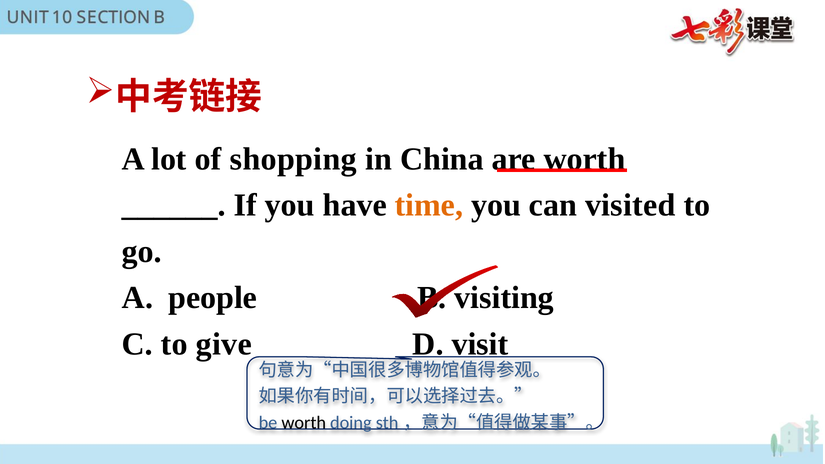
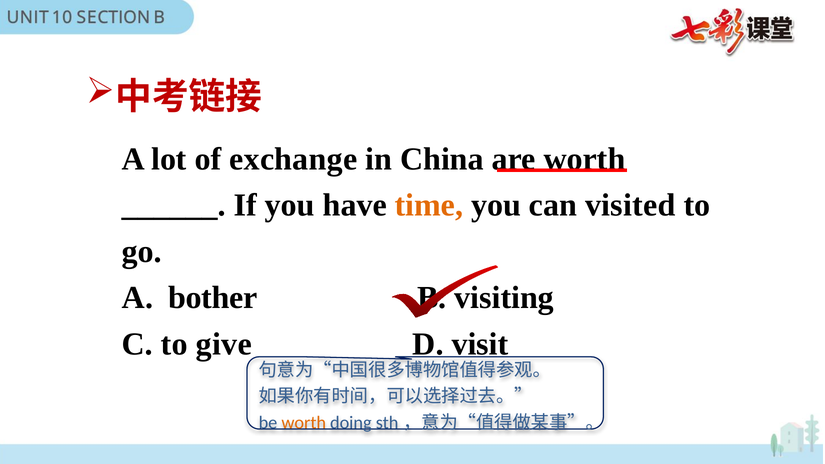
shopping: shopping -> exchange
people: people -> bother
worth at (304, 423) colour: black -> orange
